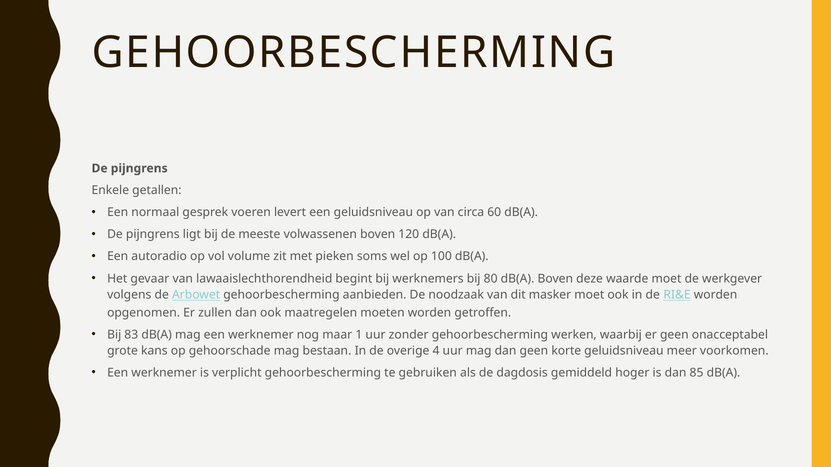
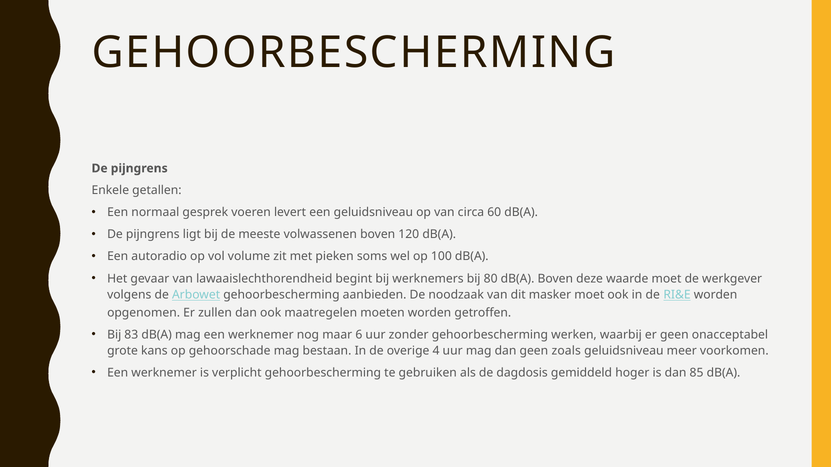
1: 1 -> 6
korte: korte -> zoals
